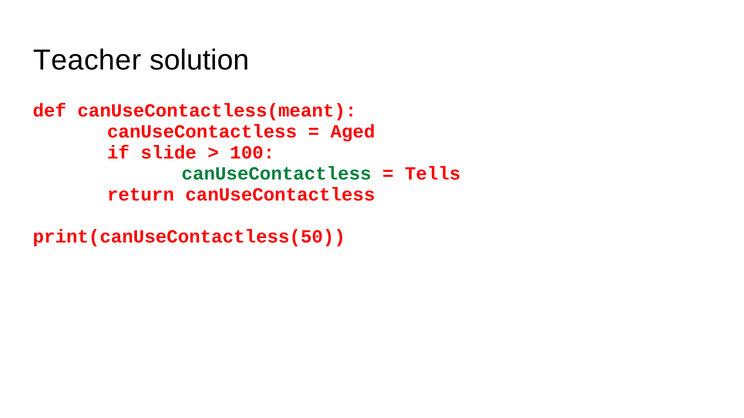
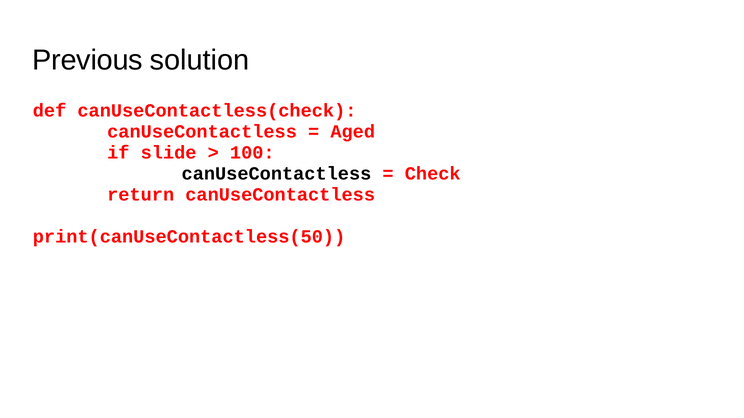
Teacher: Teacher -> Previous
canUseContactless(meant: canUseContactless(meant -> canUseContactless(check
canUseContactless at (276, 174) colour: green -> black
Tells: Tells -> Check
